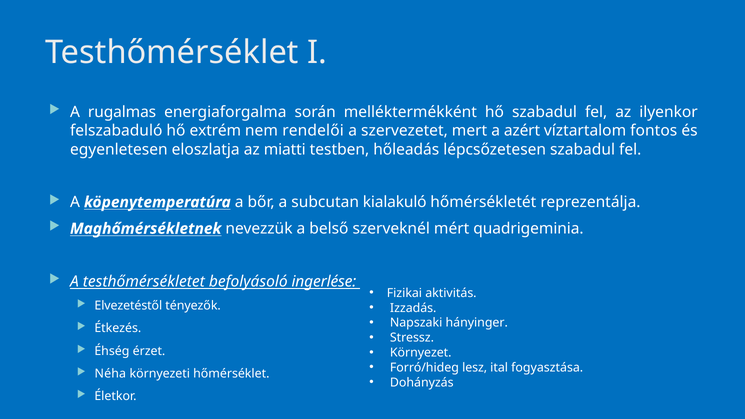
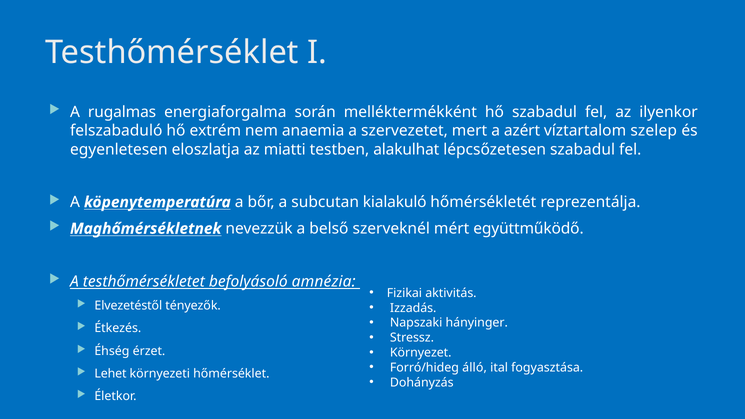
rendelői: rendelői -> anaemia
fontos: fontos -> szelep
hőleadás: hőleadás -> alakulhat
quadrigeminia: quadrigeminia -> együttműködő
ingerlése: ingerlése -> amnézia
lesz: lesz -> álló
Néha: Néha -> Lehet
